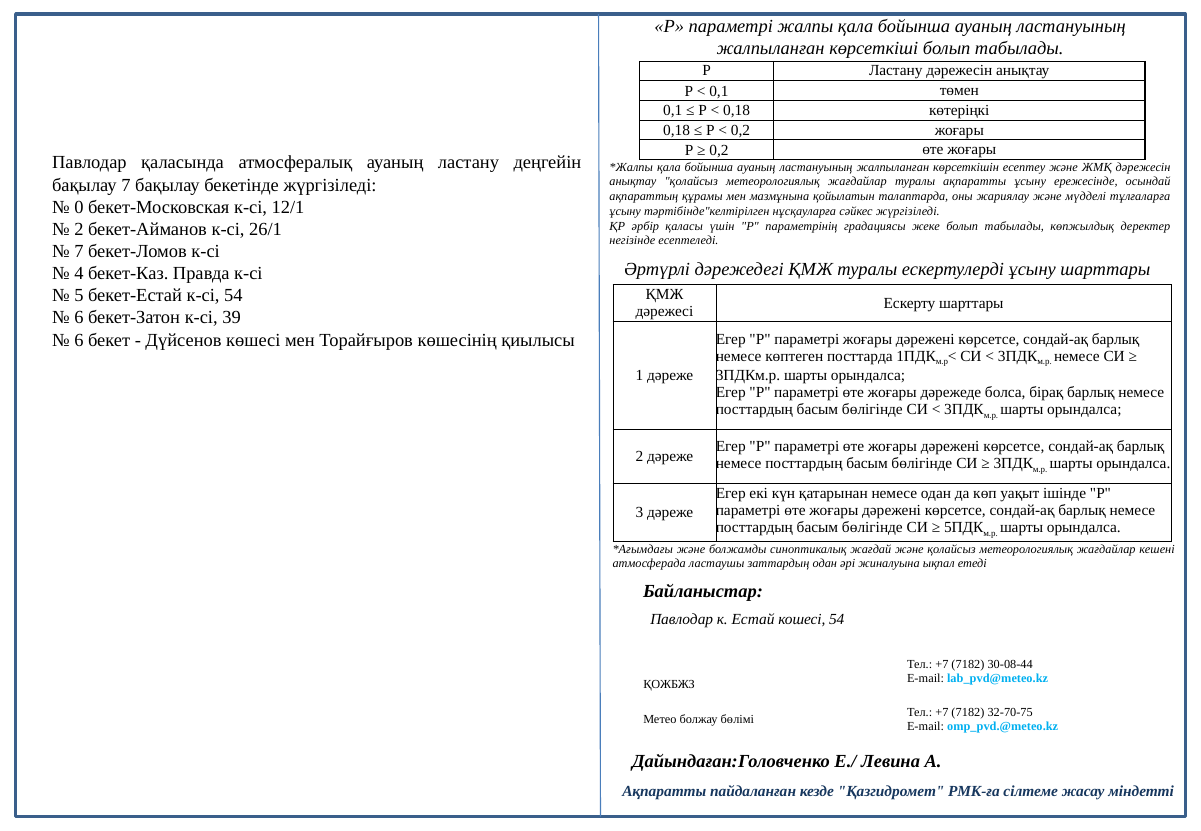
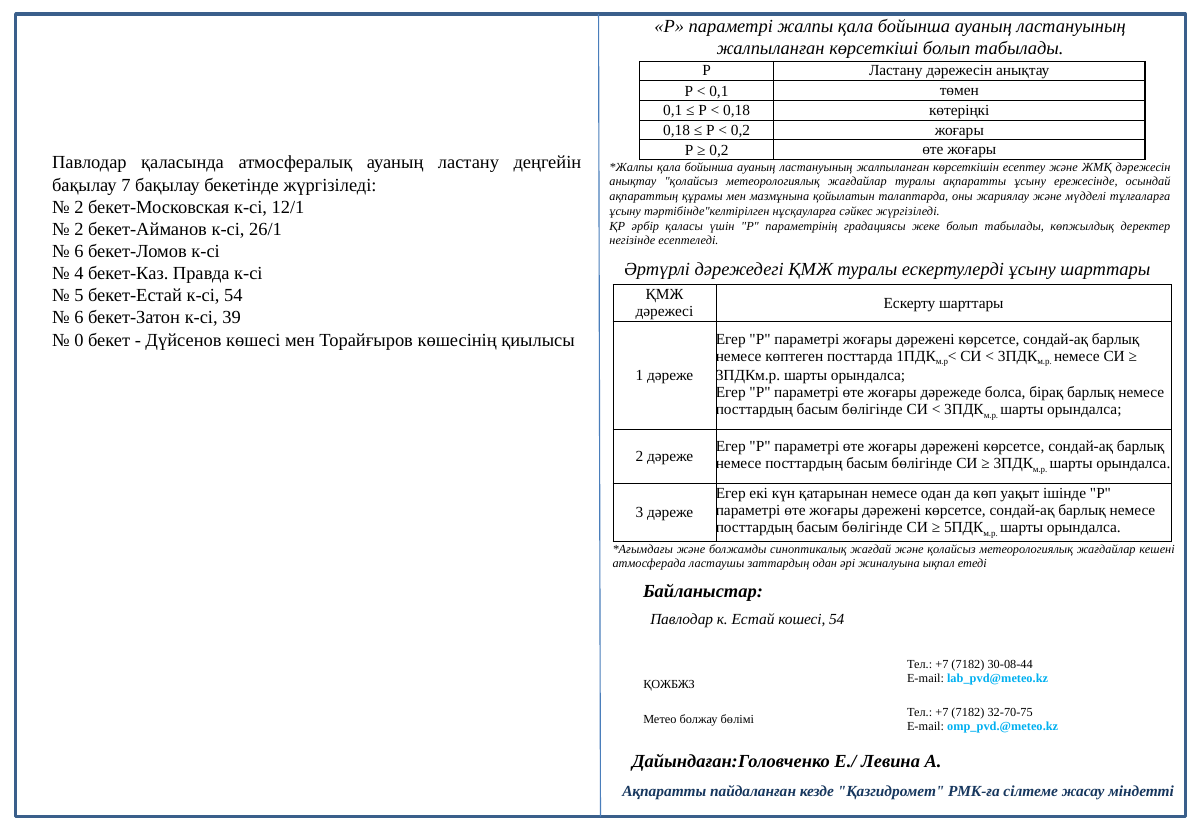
0 at (79, 207): 0 -> 2
7 at (79, 252): 7 -> 6
6 at (79, 340): 6 -> 0
